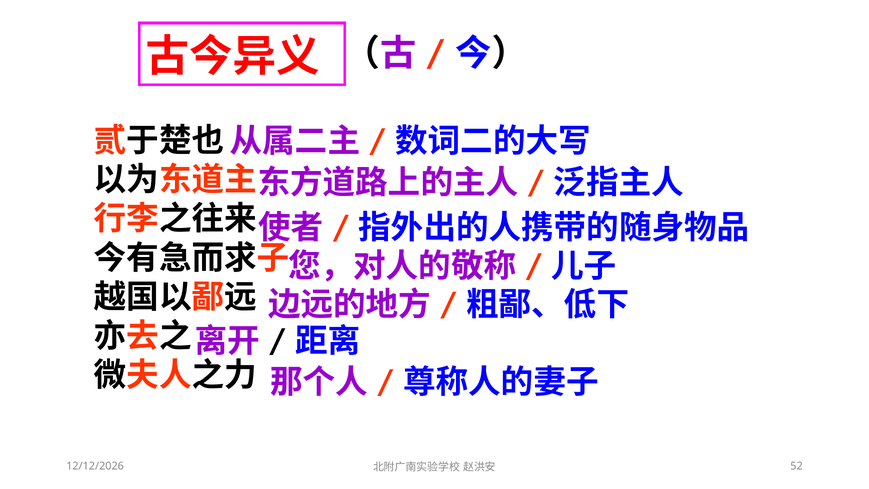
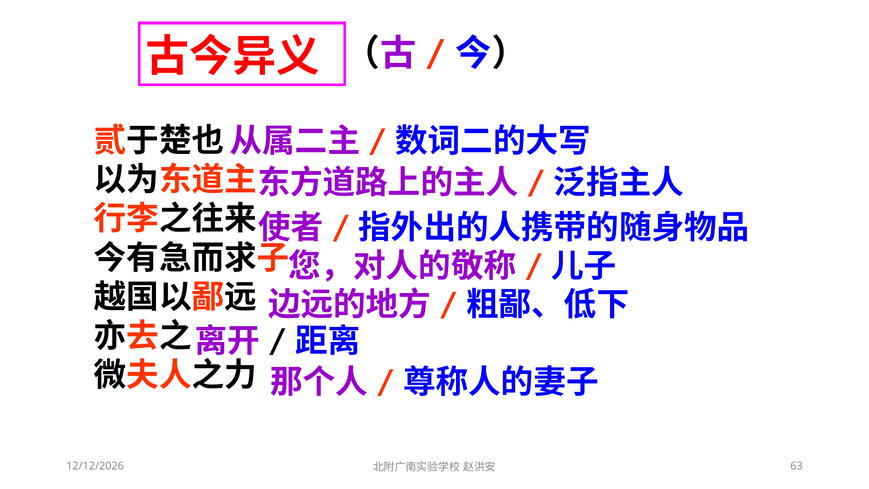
52: 52 -> 63
